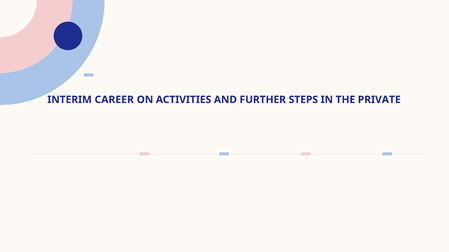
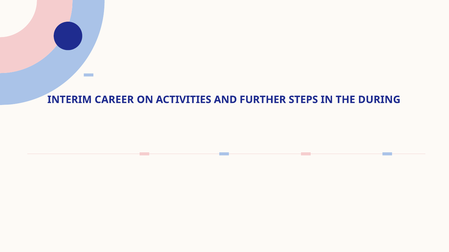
PRIVATE: PRIVATE -> DURING
